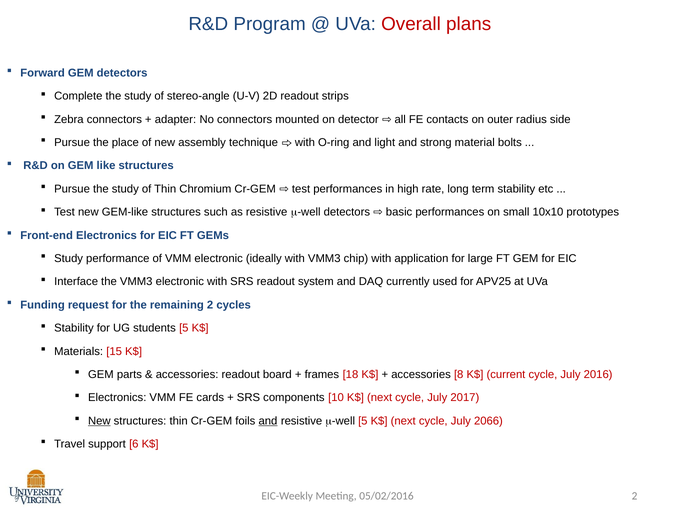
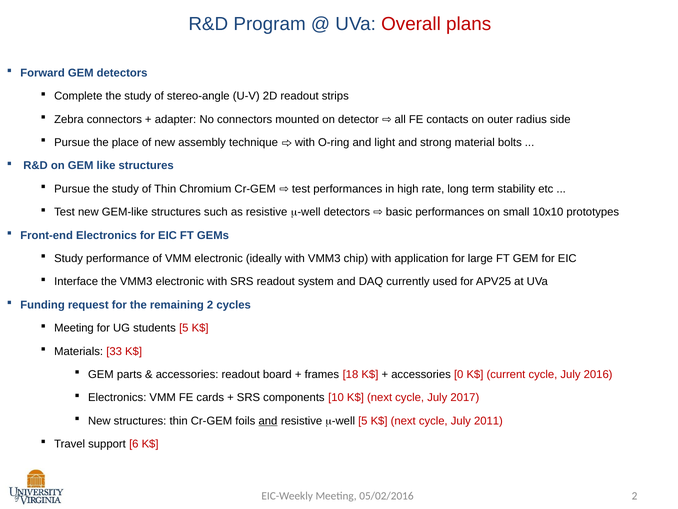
Stability at (74, 328): Stability -> Meeting
15: 15 -> 33
8: 8 -> 0
New at (99, 420) underline: present -> none
2066: 2066 -> 2011
